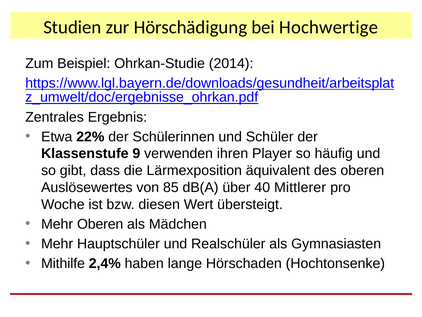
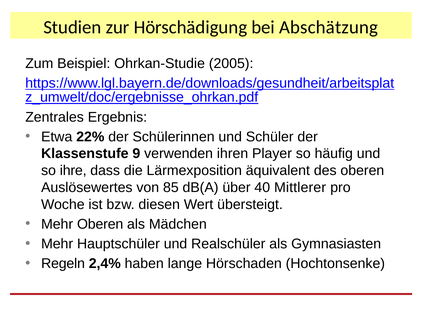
Hochwertige: Hochwertige -> Abschätzung
2014: 2014 -> 2005
gibt: gibt -> ihre
Mithilfe: Mithilfe -> Regeln
